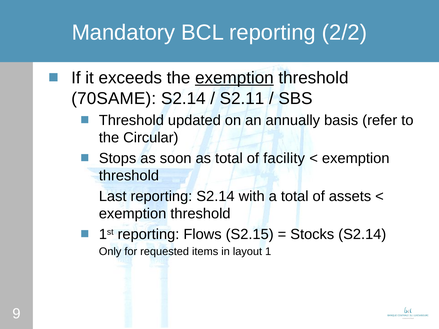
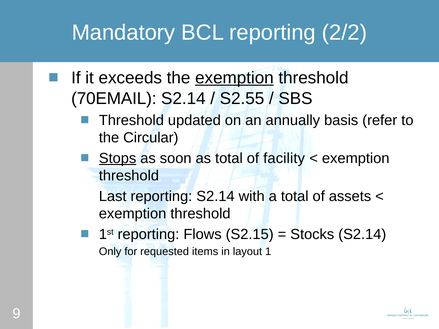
70SAME: 70SAME -> 70EMAIL
S2.11: S2.11 -> S2.55
Stops underline: none -> present
